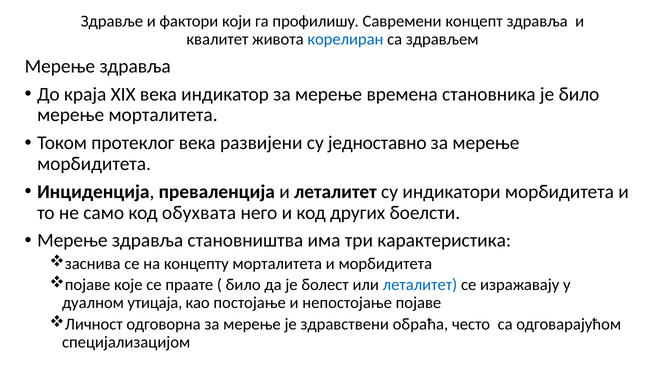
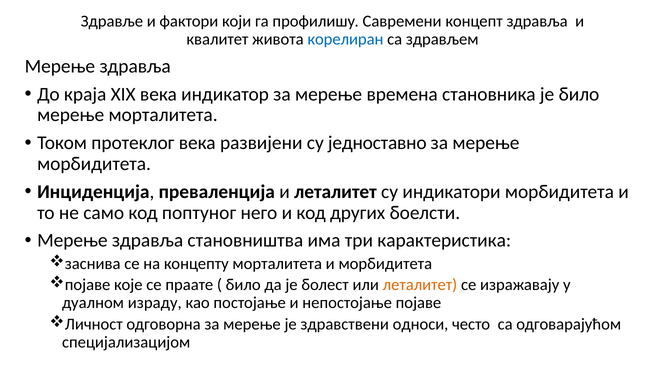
обухвата: обухвата -> поптуног
леталитет at (420, 285) colour: blue -> orange
утицаја: утицаја -> израду
обраћа: обраћа -> односи
